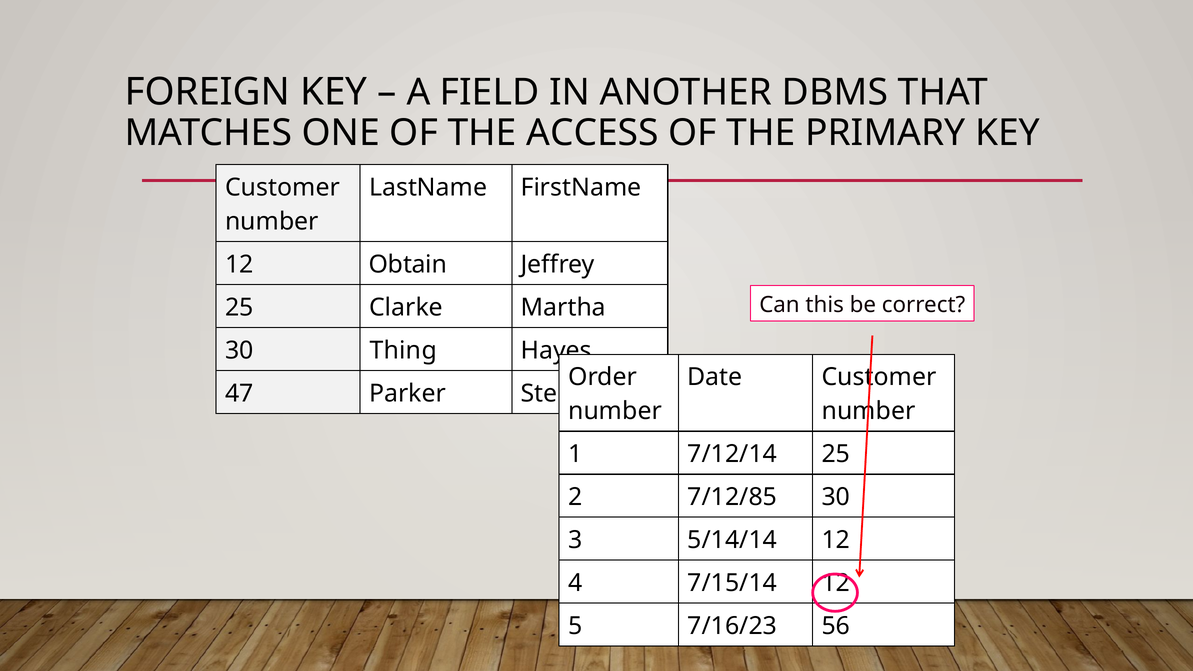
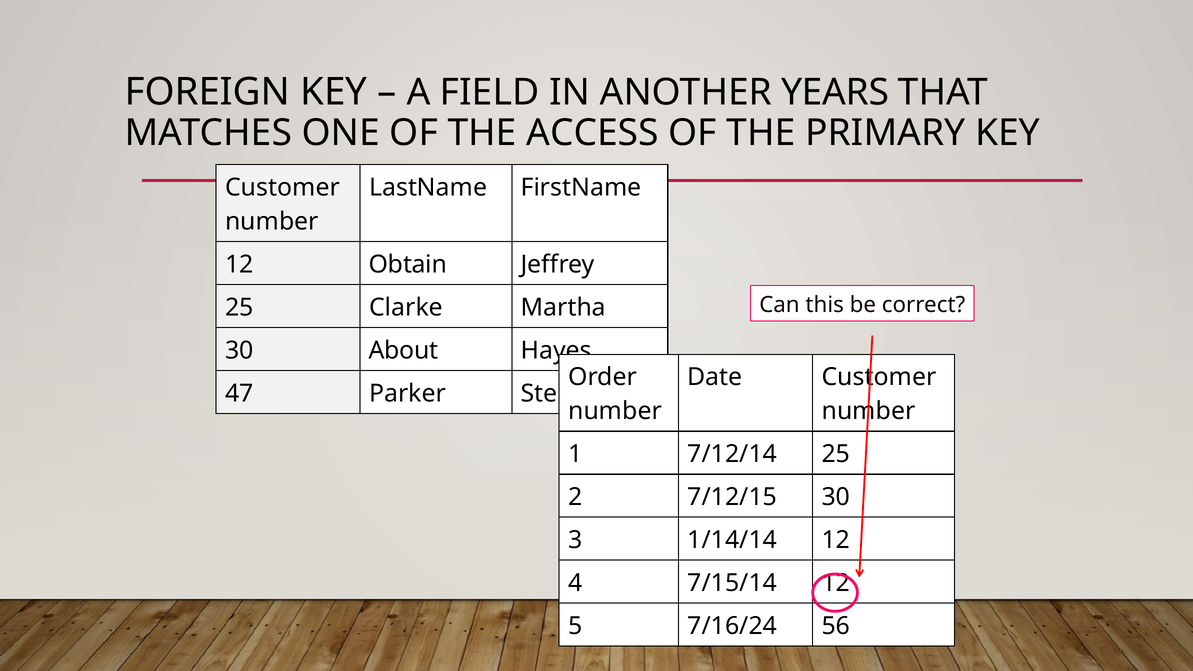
DBMS: DBMS -> YEARS
Thing: Thing -> About
7/12/85: 7/12/85 -> 7/12/15
5/14/14: 5/14/14 -> 1/14/14
7/16/23: 7/16/23 -> 7/16/24
